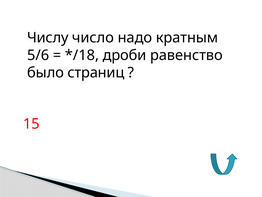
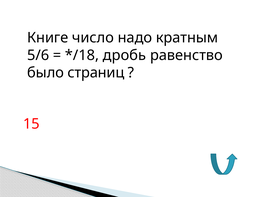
Числу: Числу -> Книге
дроби: дроби -> дробь
